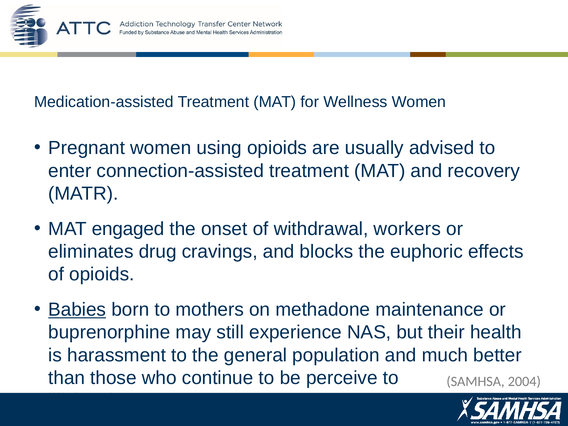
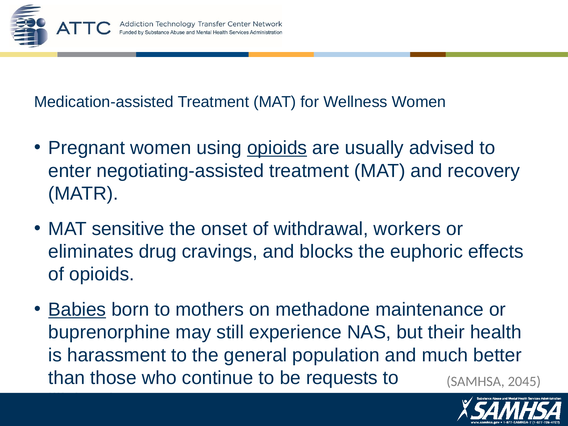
opioids at (277, 148) underline: none -> present
connection-assisted: connection-assisted -> negotiating-assisted
engaged: engaged -> sensitive
perceive: perceive -> requests
2004: 2004 -> 2045
